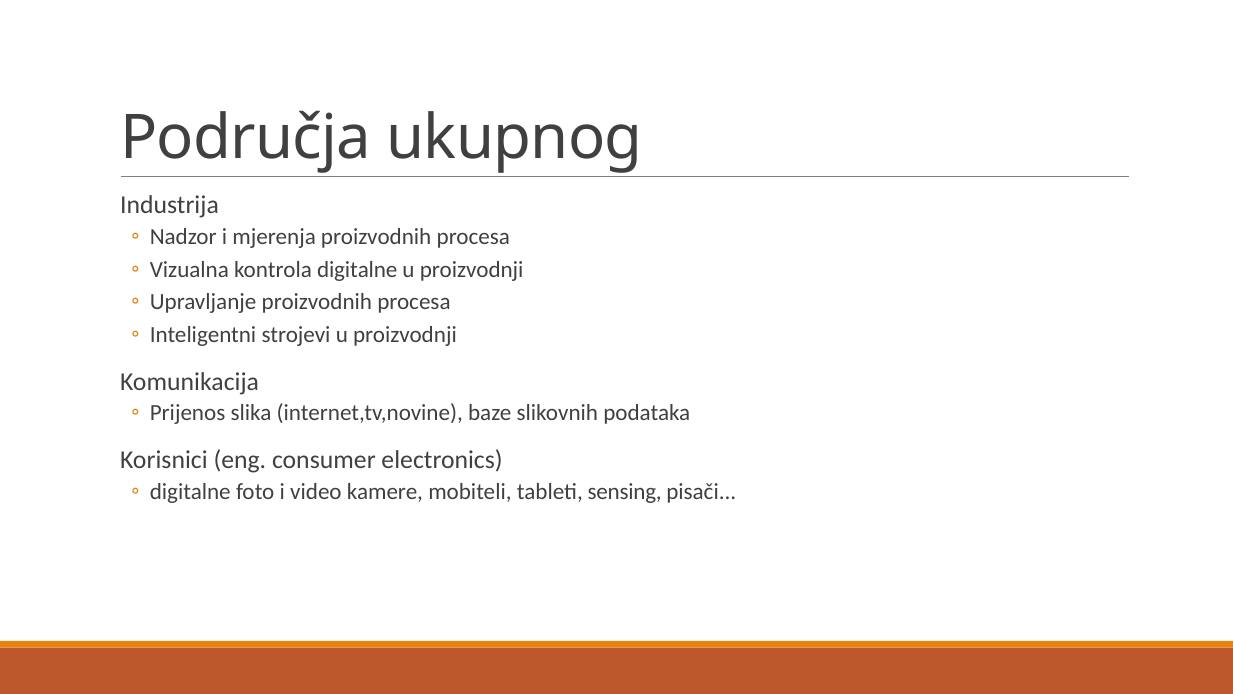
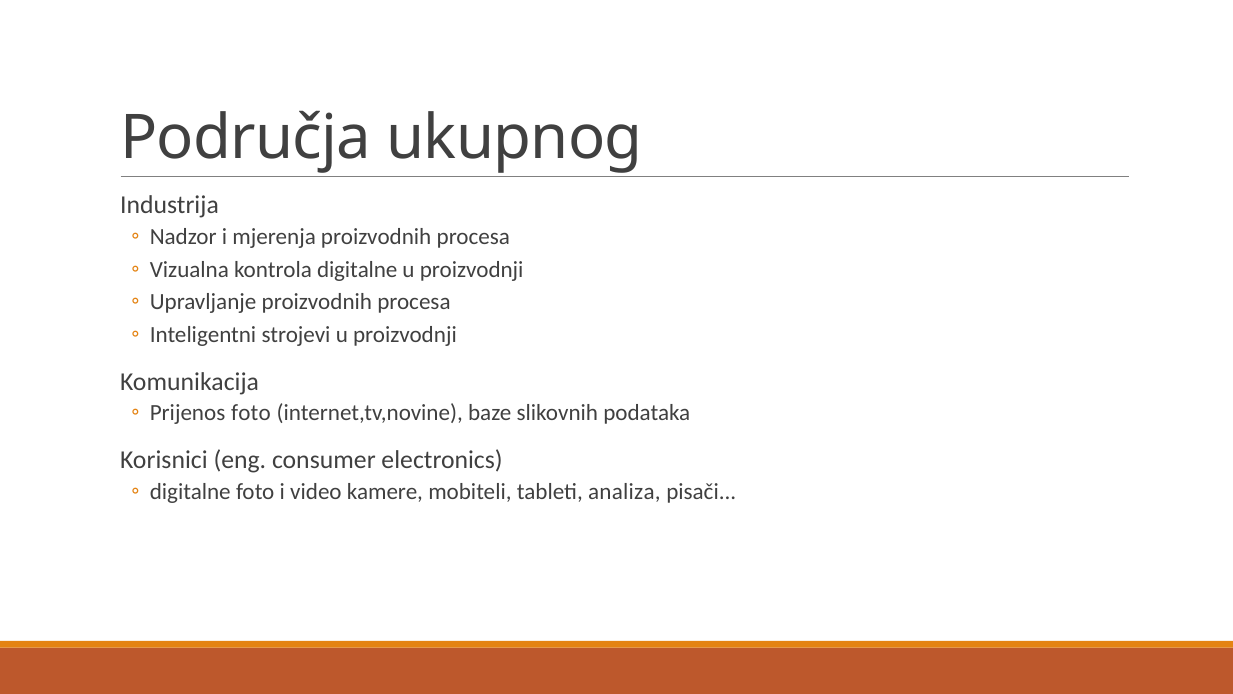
Prijenos slika: slika -> foto
sensing: sensing -> analiza
